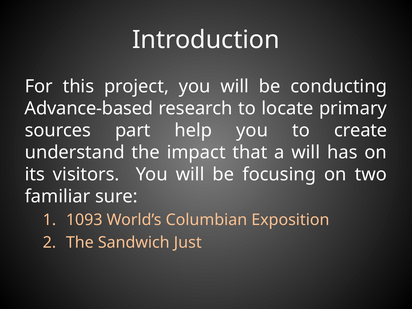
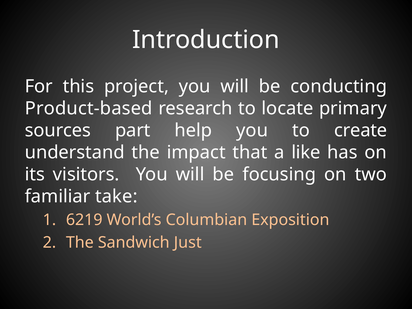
Advance-based: Advance-based -> Product-based
a will: will -> like
sure: sure -> take
1093: 1093 -> 6219
